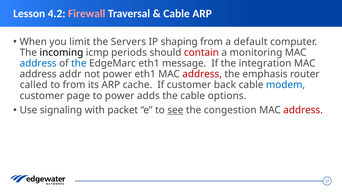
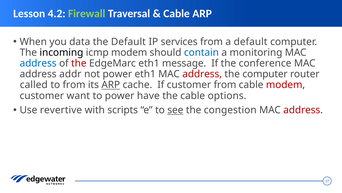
Firewall colour: pink -> light green
limit: limit -> data
the Servers: Servers -> Default
shaping: shaping -> services
icmp periods: periods -> modem
contain colour: red -> blue
the at (79, 63) colour: blue -> red
integration: integration -> conference
the emphasis: emphasis -> computer
ARP at (111, 85) underline: none -> present
customer back: back -> from
modem at (286, 85) colour: blue -> red
page: page -> want
adds: adds -> have
signaling: signaling -> revertive
packet: packet -> scripts
